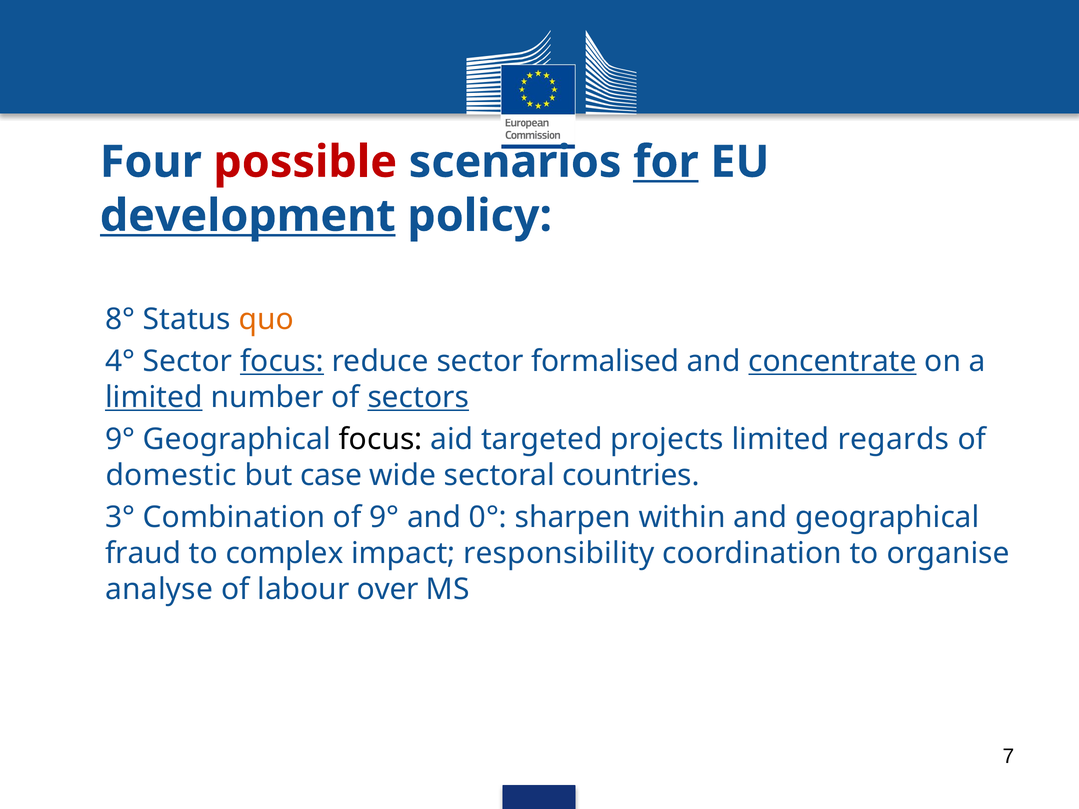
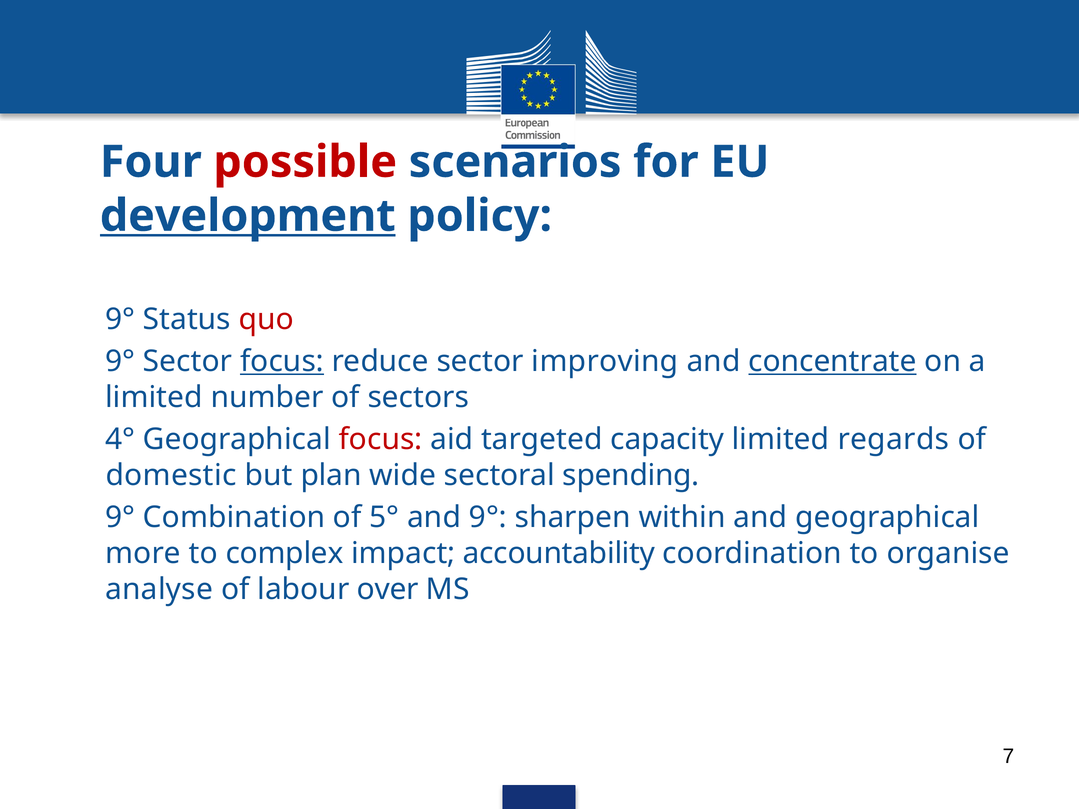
for underline: present -> none
8° at (120, 320): 8° -> 9°
quo colour: orange -> red
4° at (120, 362): 4° -> 9°
formalised: formalised -> improving
limited at (154, 398) underline: present -> none
sectors underline: present -> none
9° at (120, 440): 9° -> 4°
focus at (381, 440) colour: black -> red
projects: projects -> capacity
case: case -> plan
countries: countries -> spending
3° at (120, 517): 3° -> 9°
of 9°: 9° -> 5°
and 0°: 0° -> 9°
fraud: fraud -> more
responsibility: responsibility -> accountability
